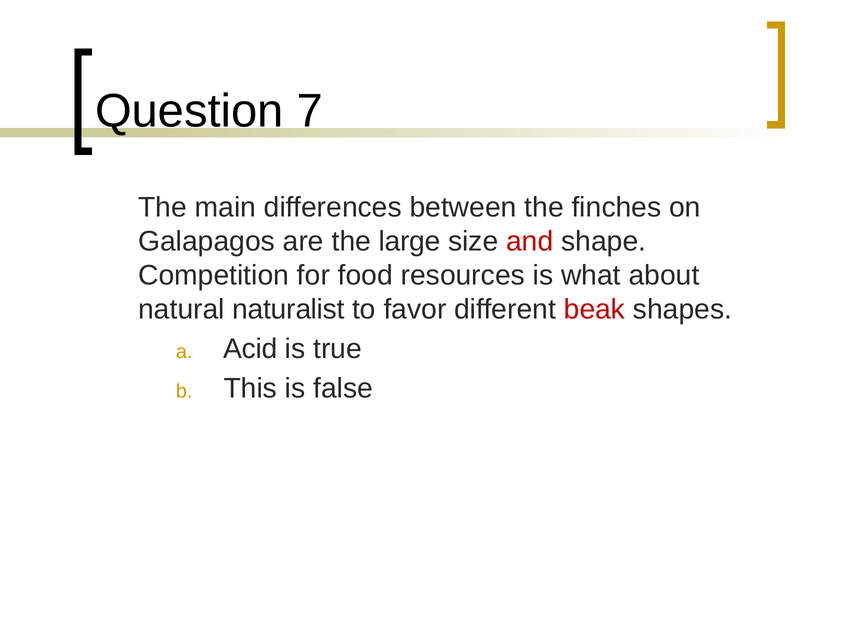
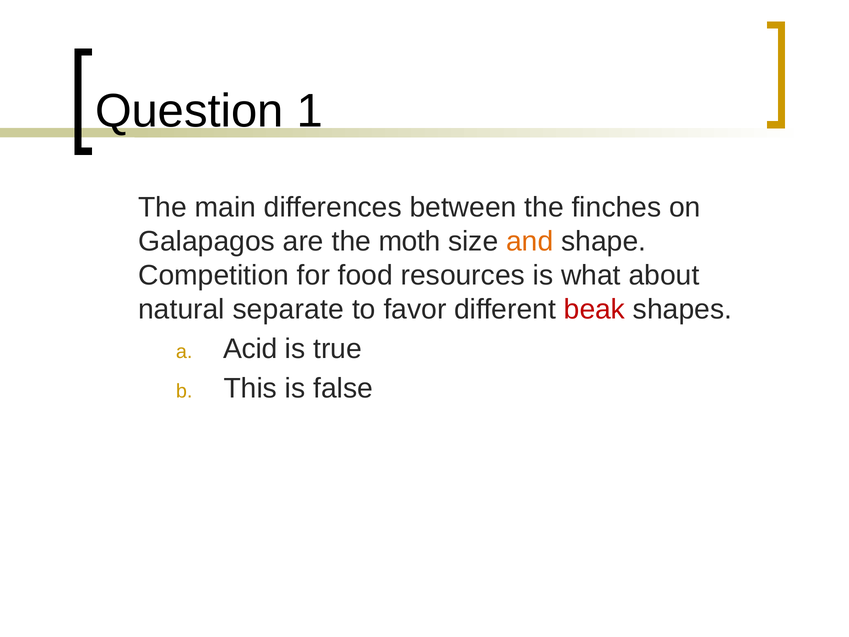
7: 7 -> 1
large: large -> moth
and colour: red -> orange
naturalist: naturalist -> separate
